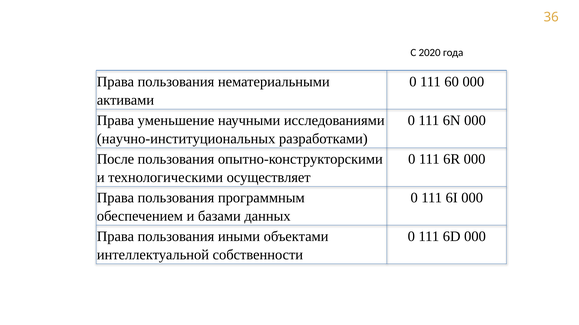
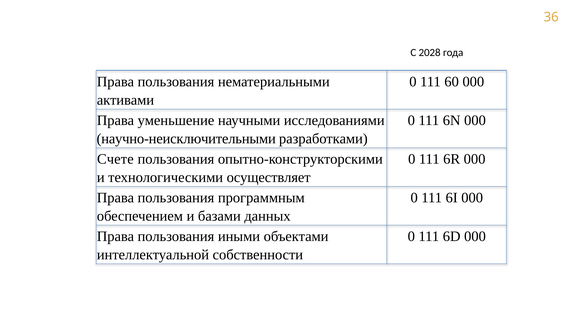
2020: 2020 -> 2028
научно-институциональных: научно-институциональных -> научно-неисключительными
После: После -> Счете
